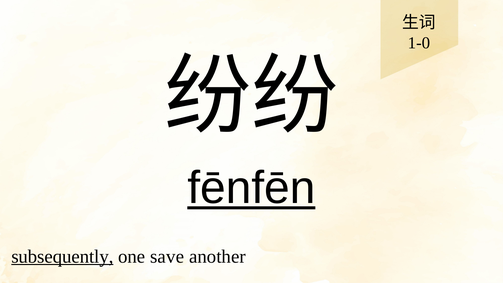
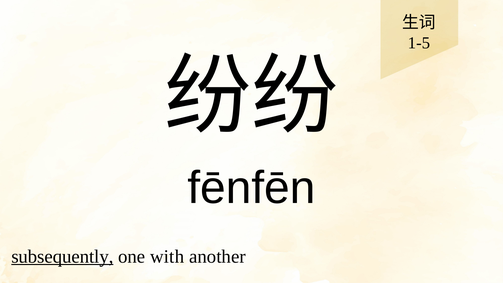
1-0: 1-0 -> 1-5
fēnfēn underline: present -> none
save: save -> with
